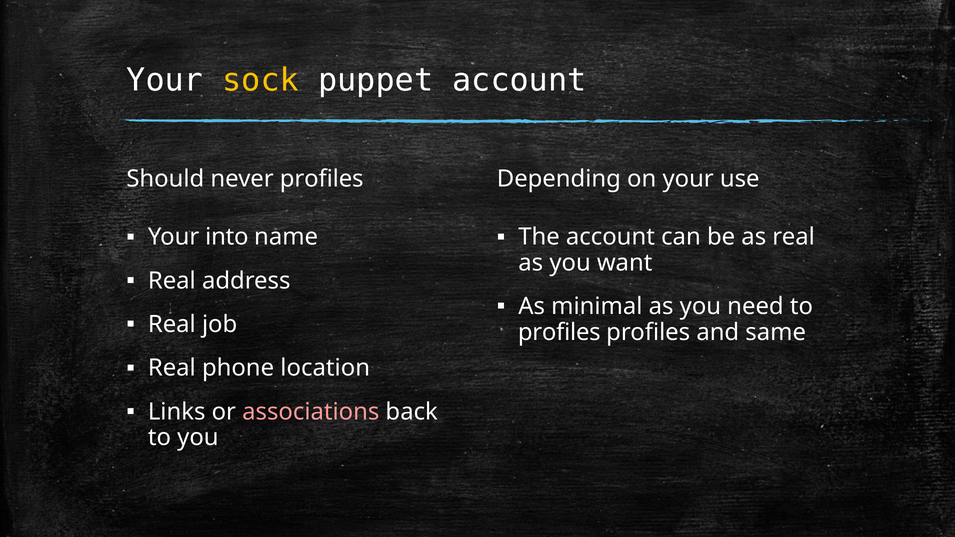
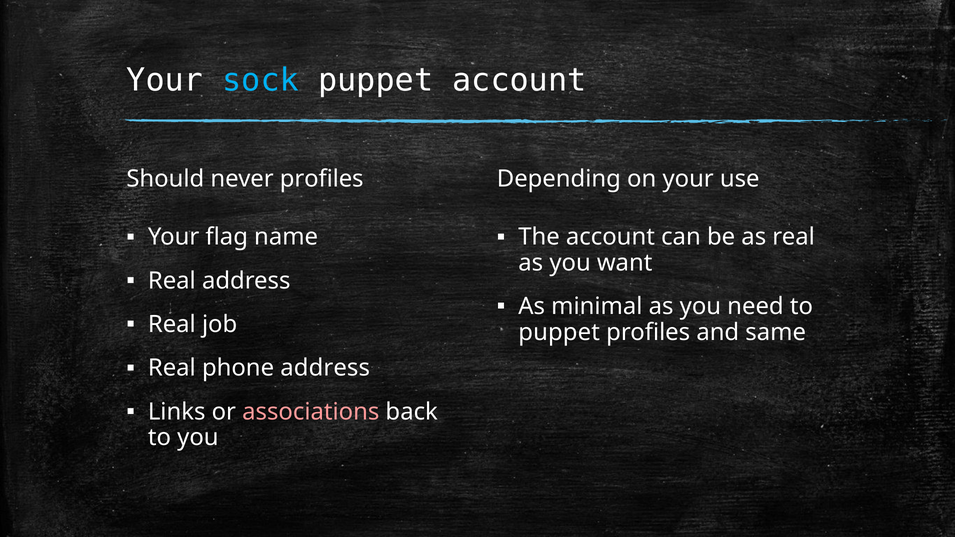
sock colour: yellow -> light blue
into: into -> flag
profiles at (559, 333): profiles -> puppet
phone location: location -> address
